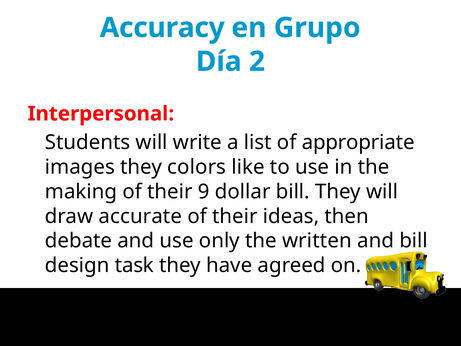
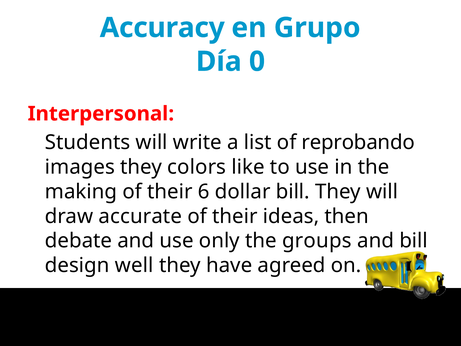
2: 2 -> 0
appropriate: appropriate -> reprobando
9: 9 -> 6
written: written -> groups
task: task -> well
